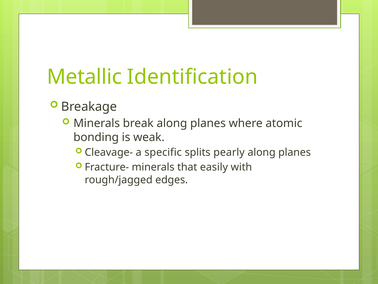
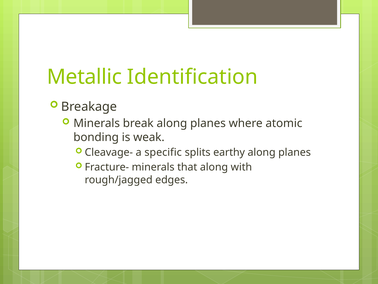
pearly: pearly -> earthy
that easily: easily -> along
